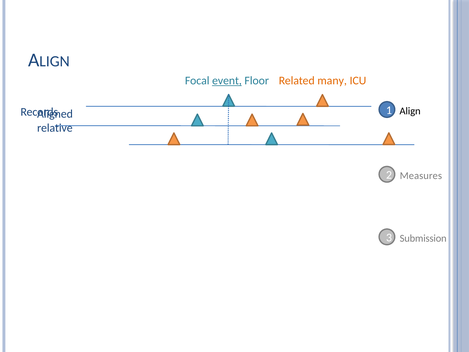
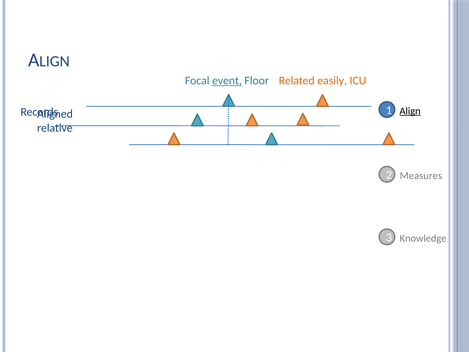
many: many -> easily
Align underline: none -> present
Submission: Submission -> Knowledge
